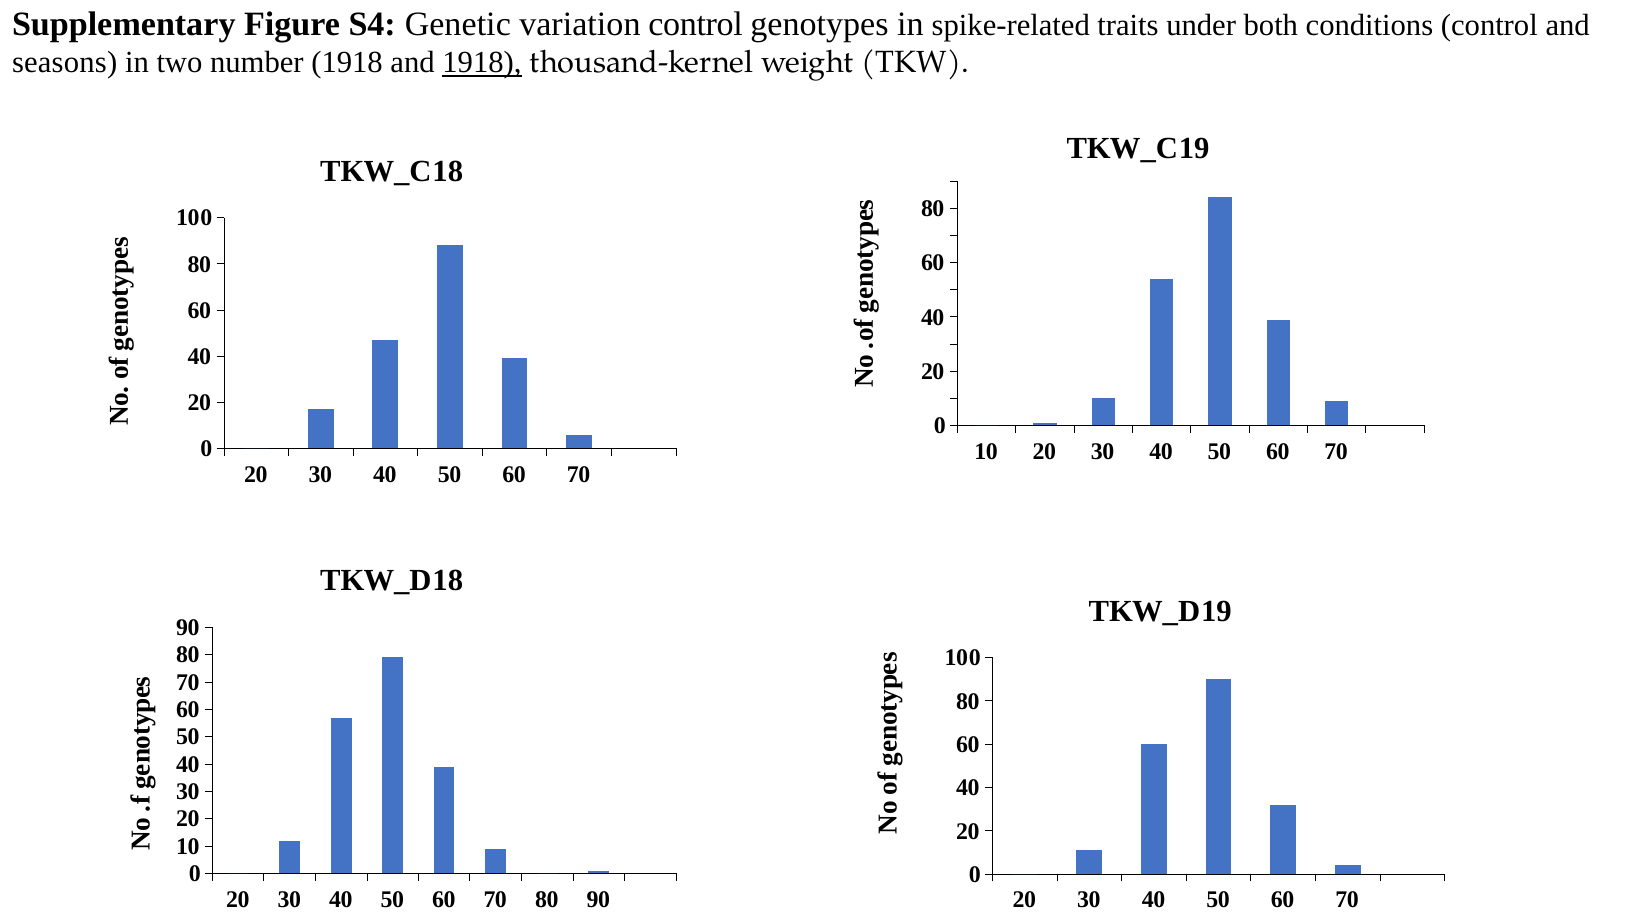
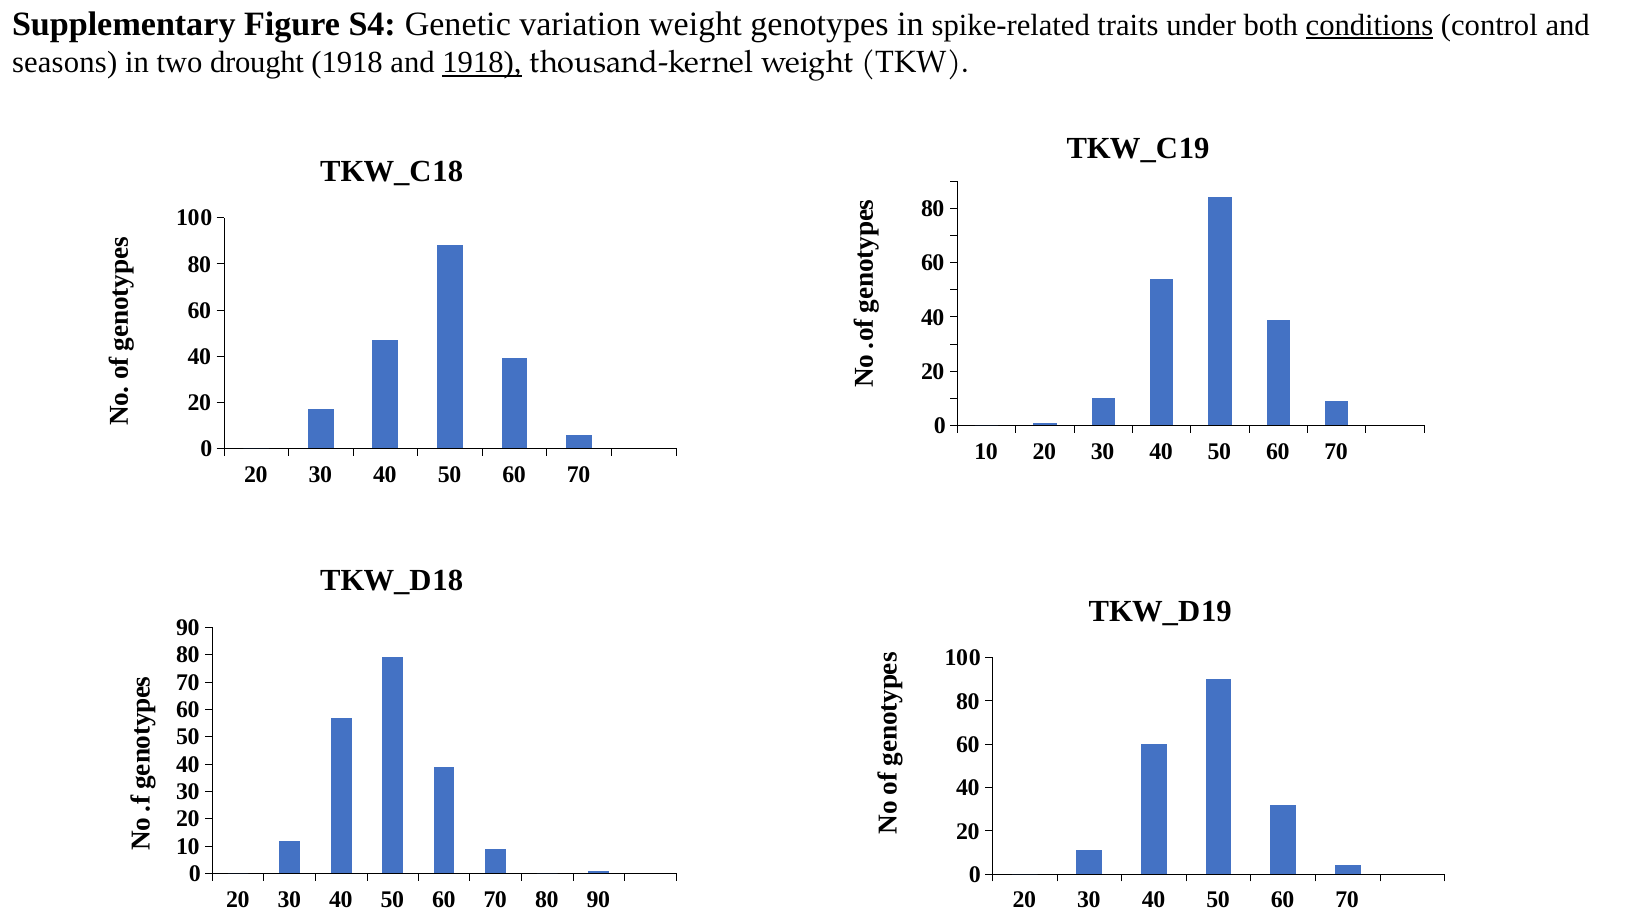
variation control: control -> weight
conditions underline: none -> present
number: number -> drought
